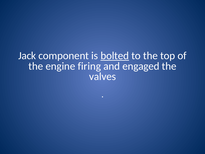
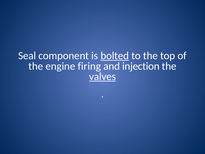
Jack: Jack -> Seal
engaged: engaged -> injection
valves underline: none -> present
